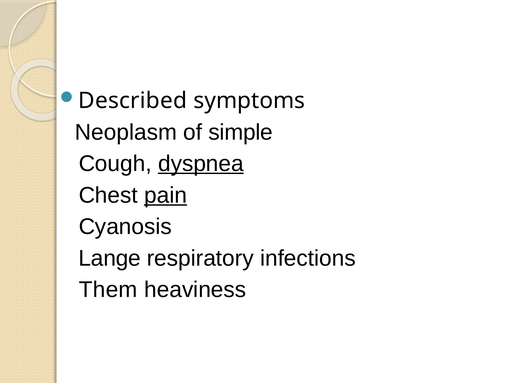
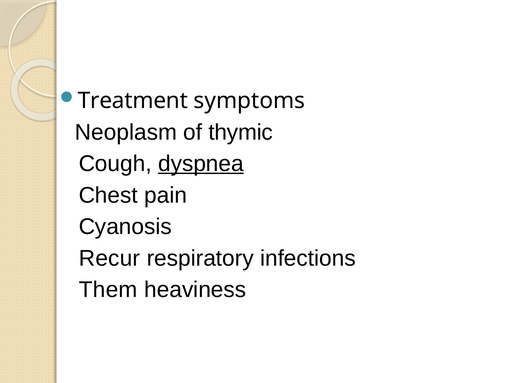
Described: Described -> Treatment
simple: simple -> thymic
pain underline: present -> none
Lange: Lange -> Recur
